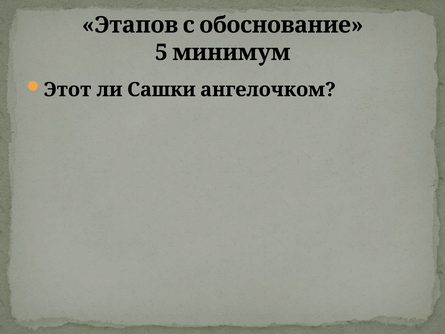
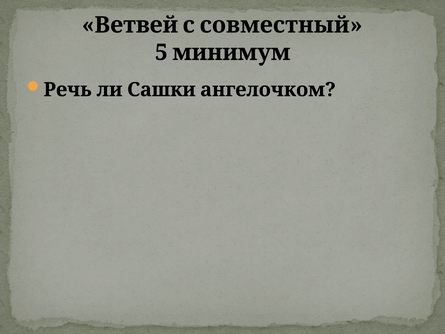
Этапов: Этапов -> Ветвей
обоснование: обоснование -> совместный
Этот: Этот -> Речь
